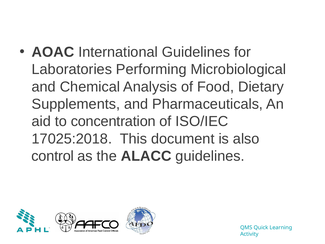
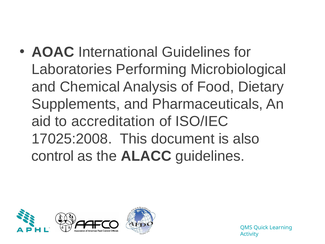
concentration: concentration -> accreditation
17025:2018: 17025:2018 -> 17025:2008
